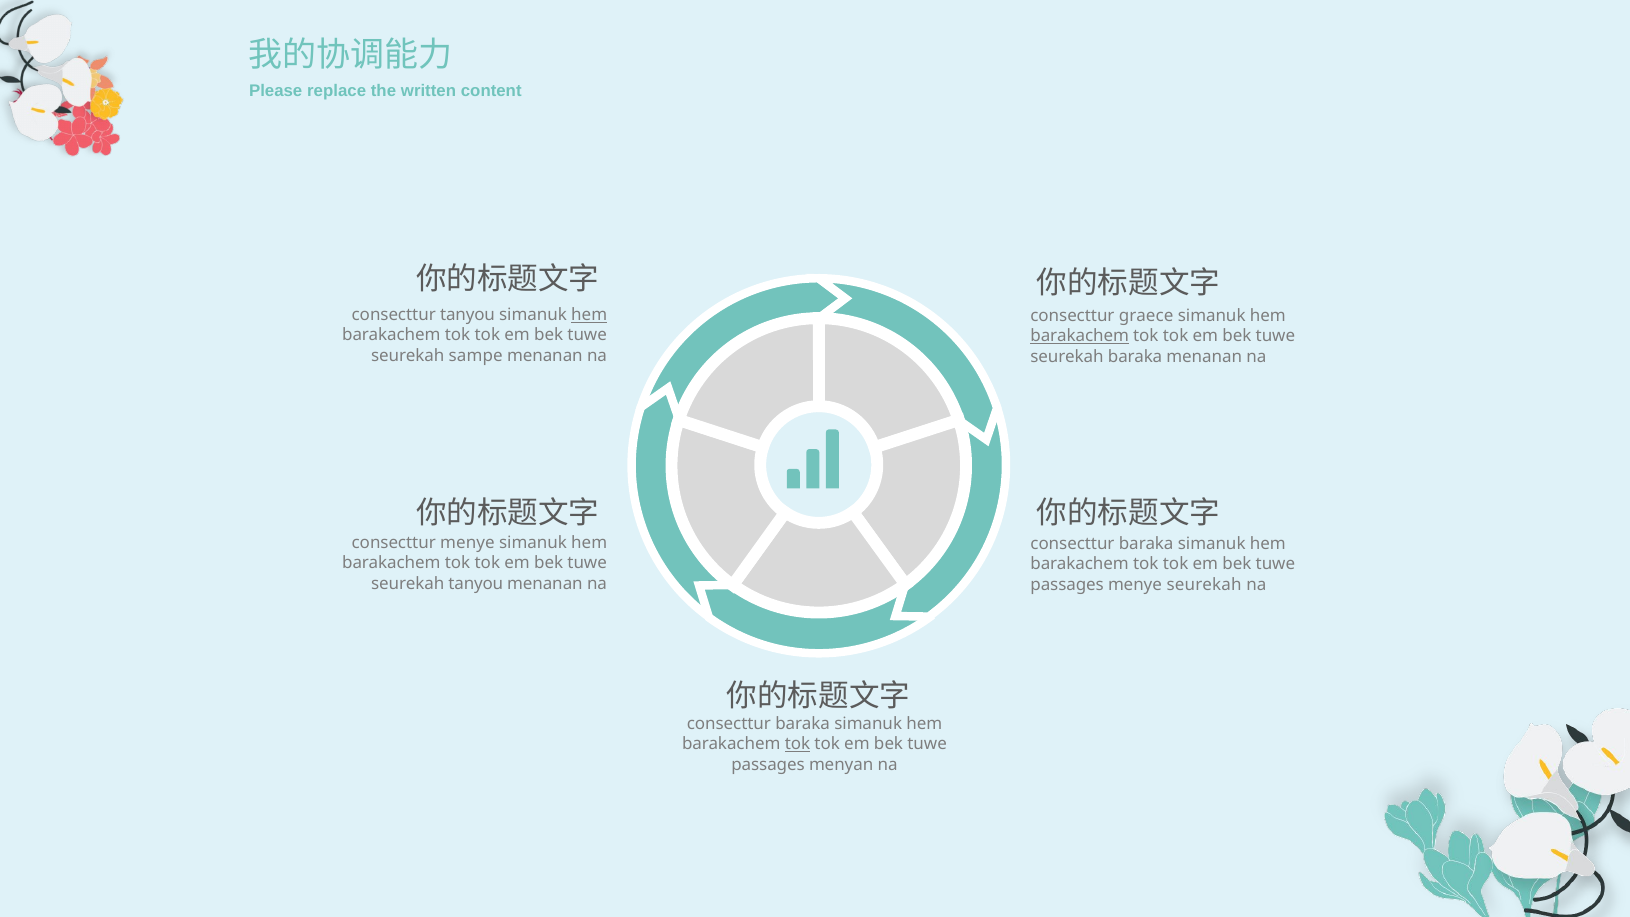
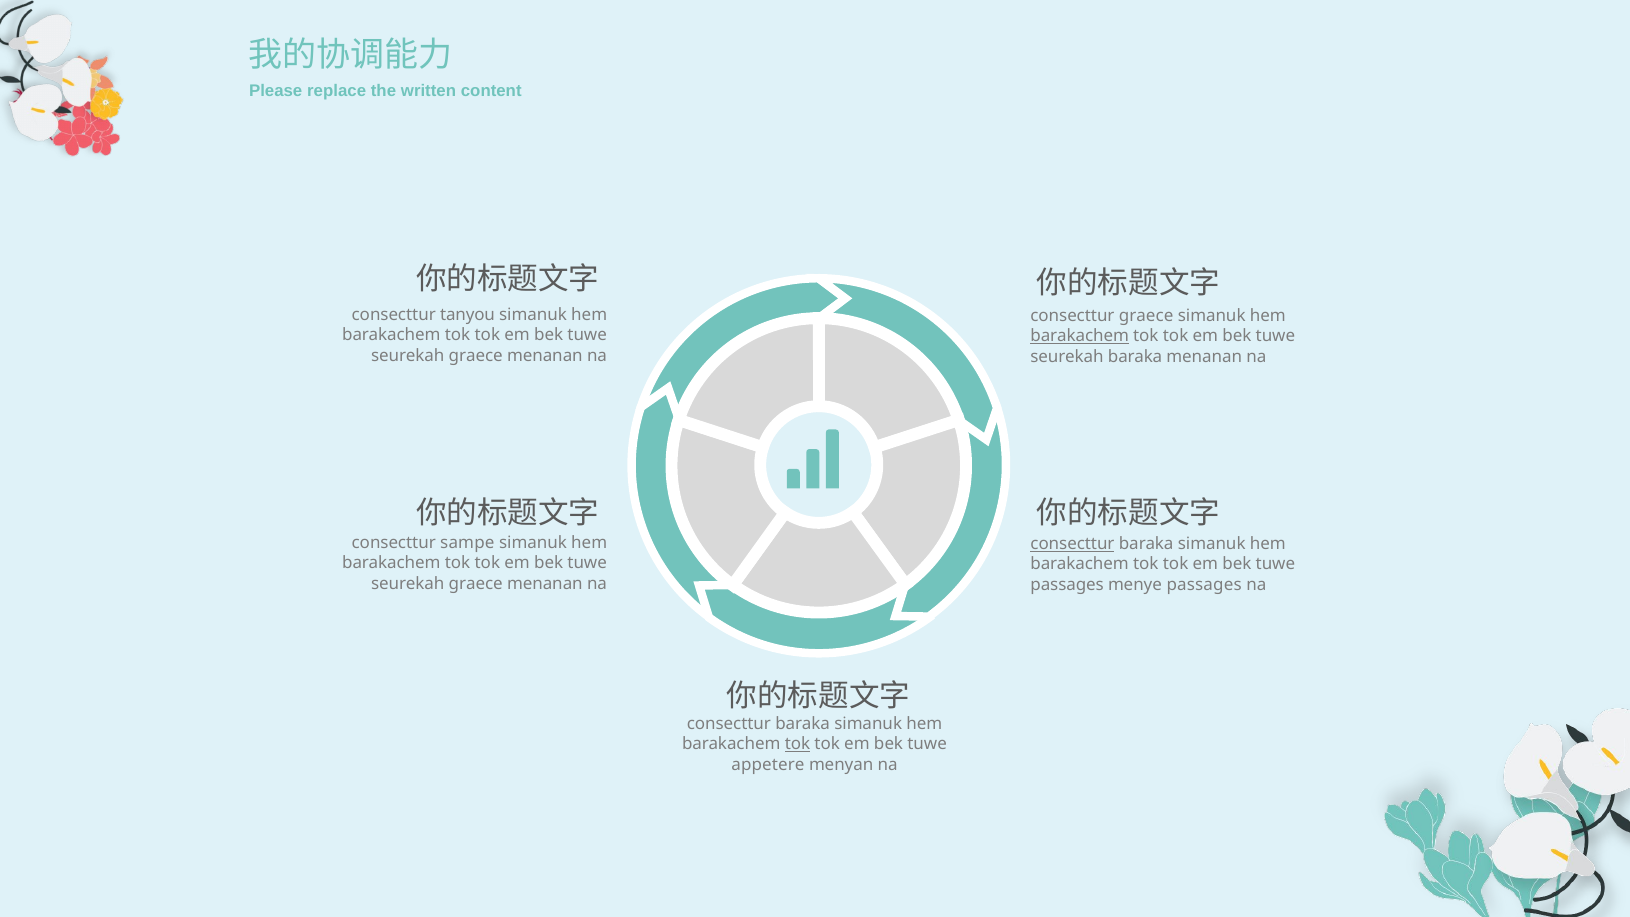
hem at (589, 315) underline: present -> none
sampe at (476, 356): sampe -> graece
consecttur menye: menye -> sampe
consecttur at (1072, 544) underline: none -> present
tanyou at (476, 584): tanyou -> graece
menye seurekah: seurekah -> passages
passages at (768, 764): passages -> appetere
